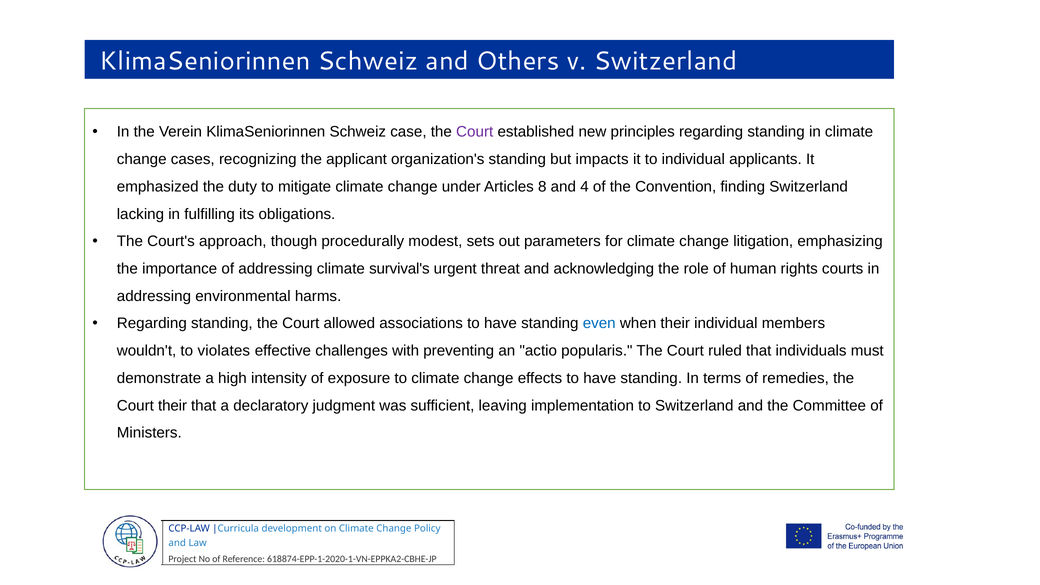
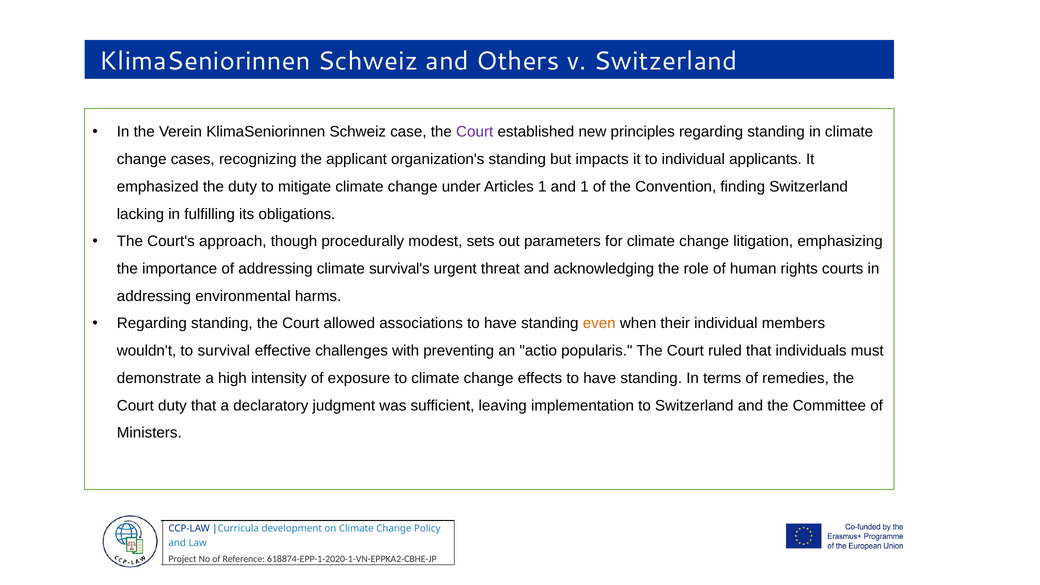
Articles 8: 8 -> 1
and 4: 4 -> 1
even colour: blue -> orange
violates: violates -> survival
Court their: their -> duty
